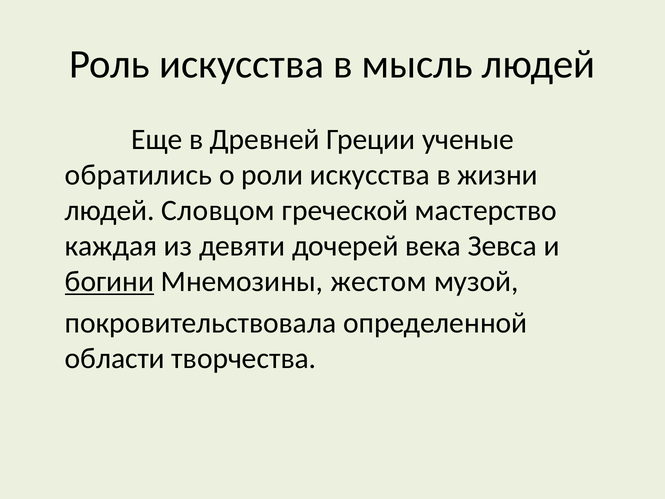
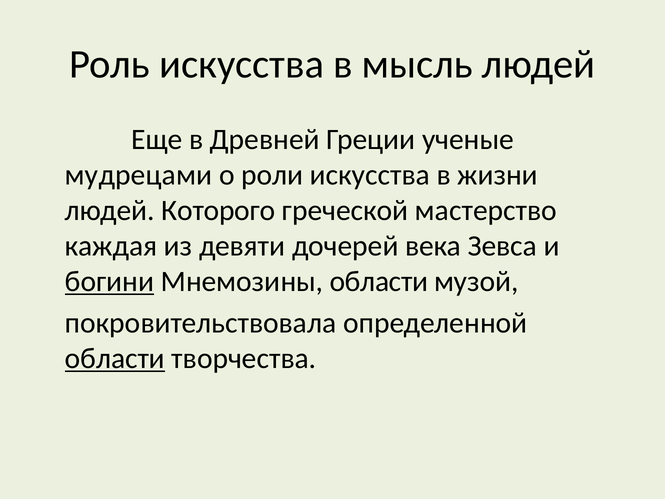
обратились: обратились -> мудрецами
Словцом: Словцом -> Которого
Мнемозины жестом: жестом -> области
области at (115, 358) underline: none -> present
